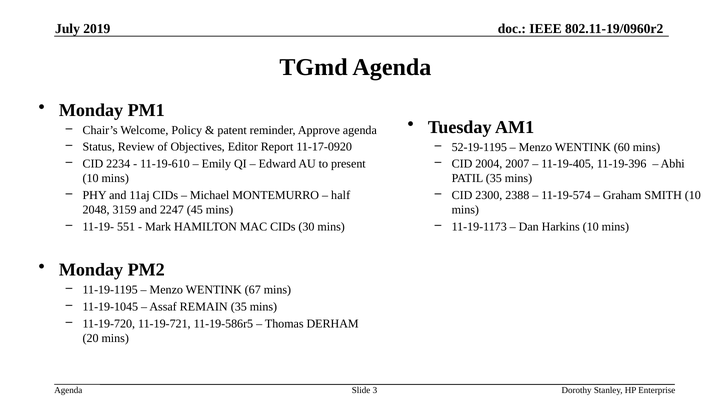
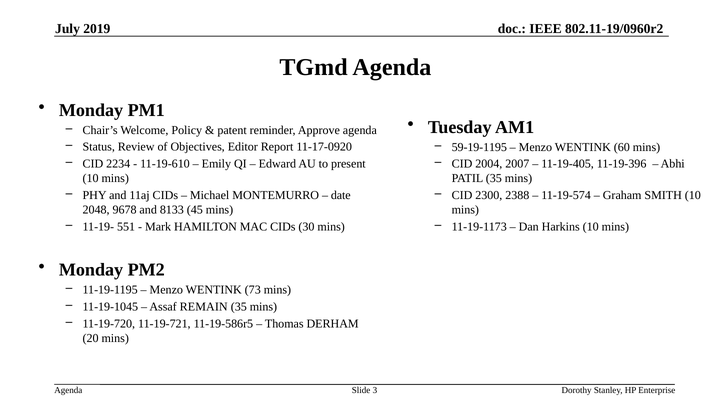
52-19-1195: 52-19-1195 -> 59-19-1195
half: half -> date
3159: 3159 -> 9678
2247: 2247 -> 8133
67: 67 -> 73
